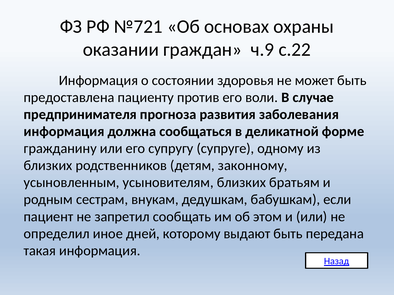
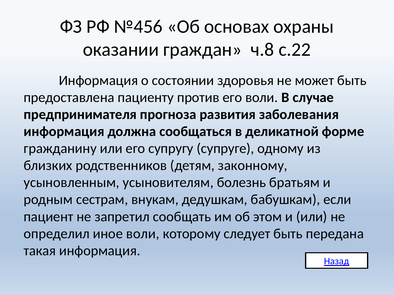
№721: №721 -> №456
ч.9: ч.9 -> ч.8
усыновителям близких: близких -> болезнь
иное дней: дней -> воли
выдают: выдают -> следует
